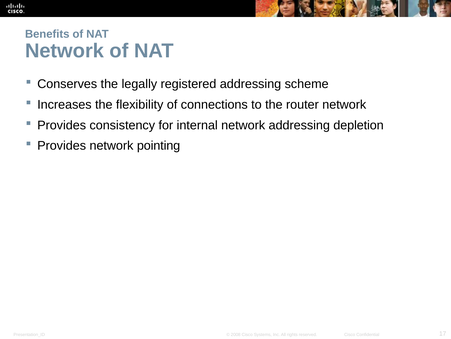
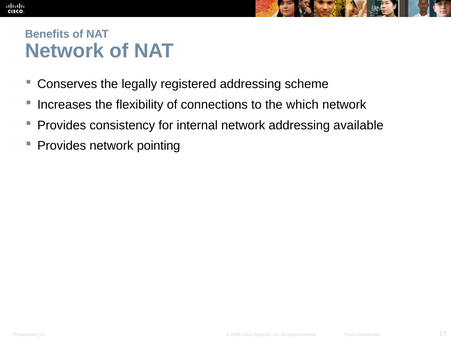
router: router -> which
depletion: depletion -> available
